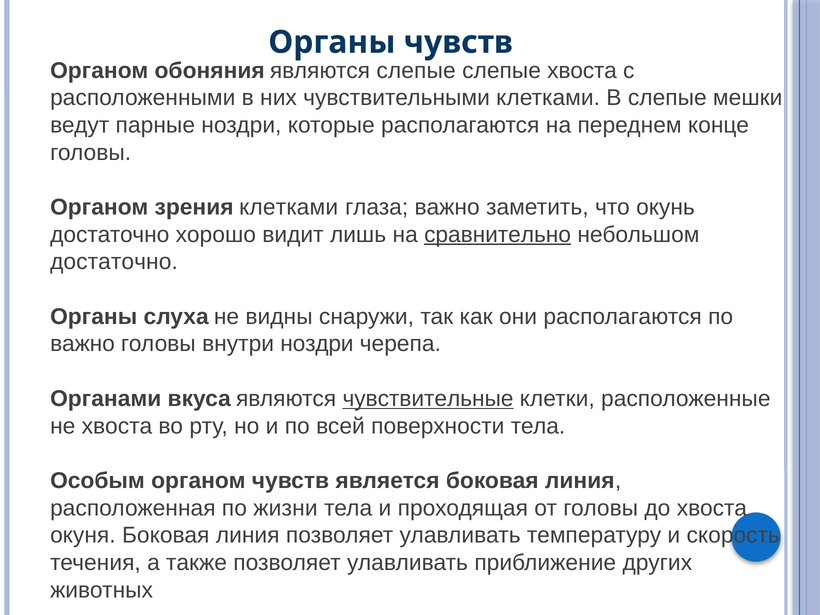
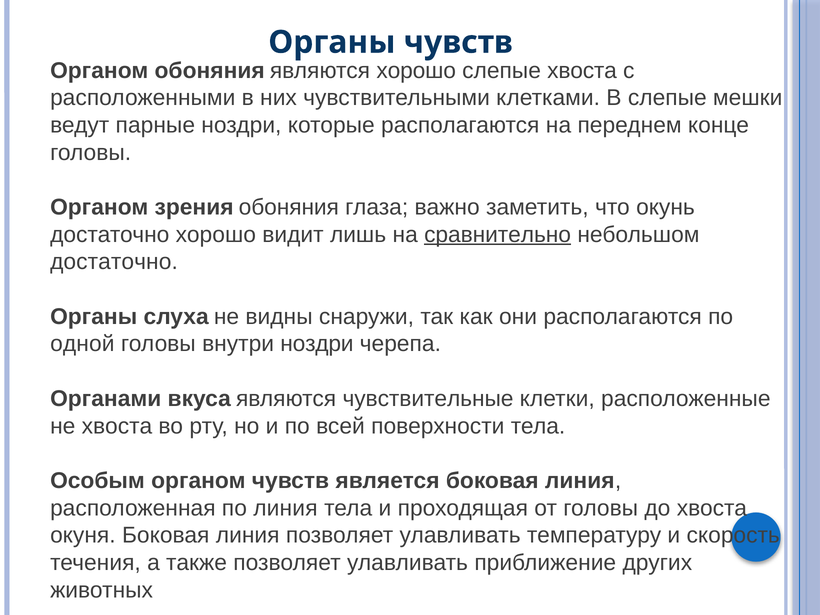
слепые at (416, 71): слепые -> хорошо
зрения клетками: клетками -> обоняния
важно at (82, 344): важно -> одной
чувствительные underline: present -> none
по жизни: жизни -> линия
